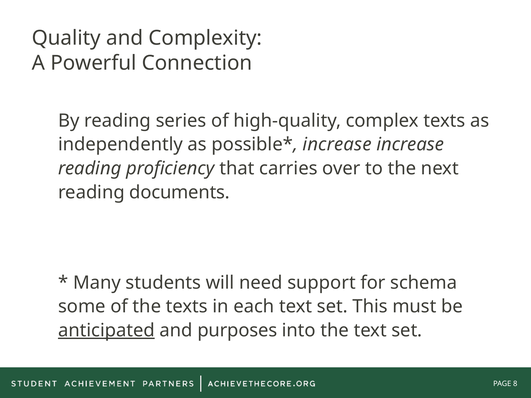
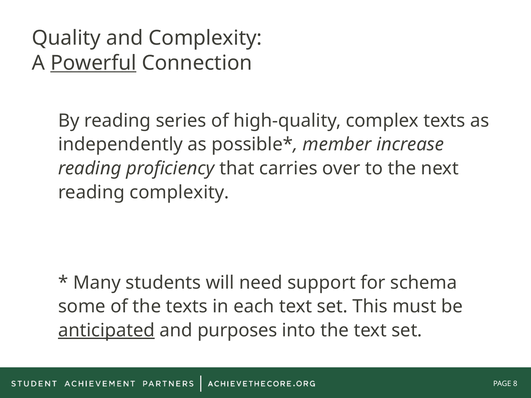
Powerful underline: none -> present
increase at (337, 145): increase -> member
reading documents: documents -> complexity
